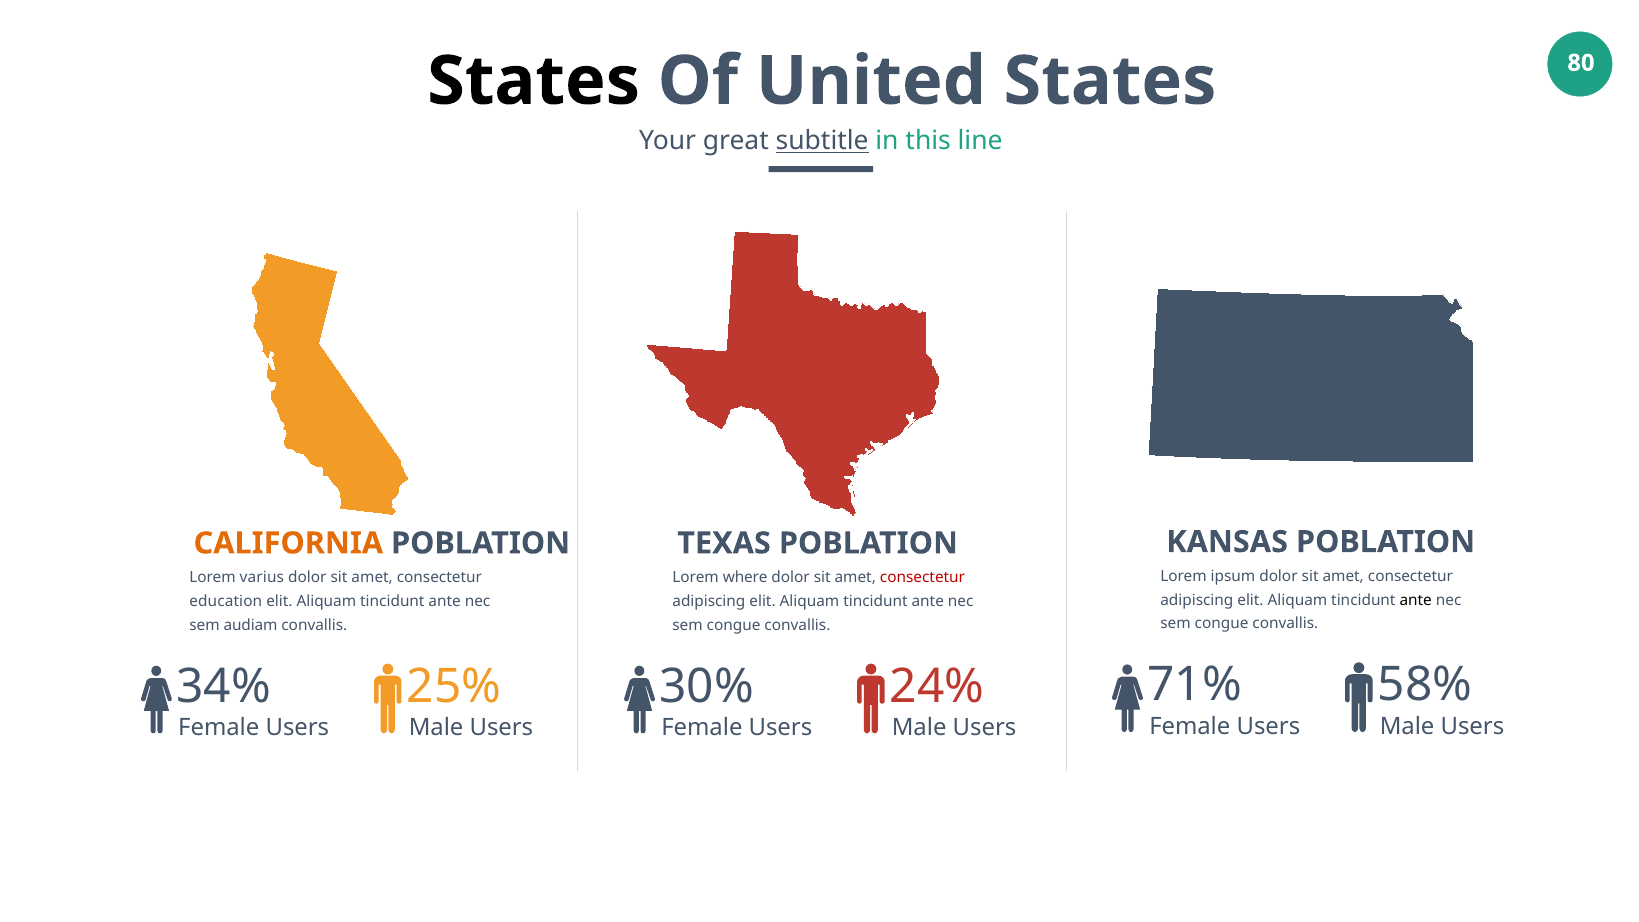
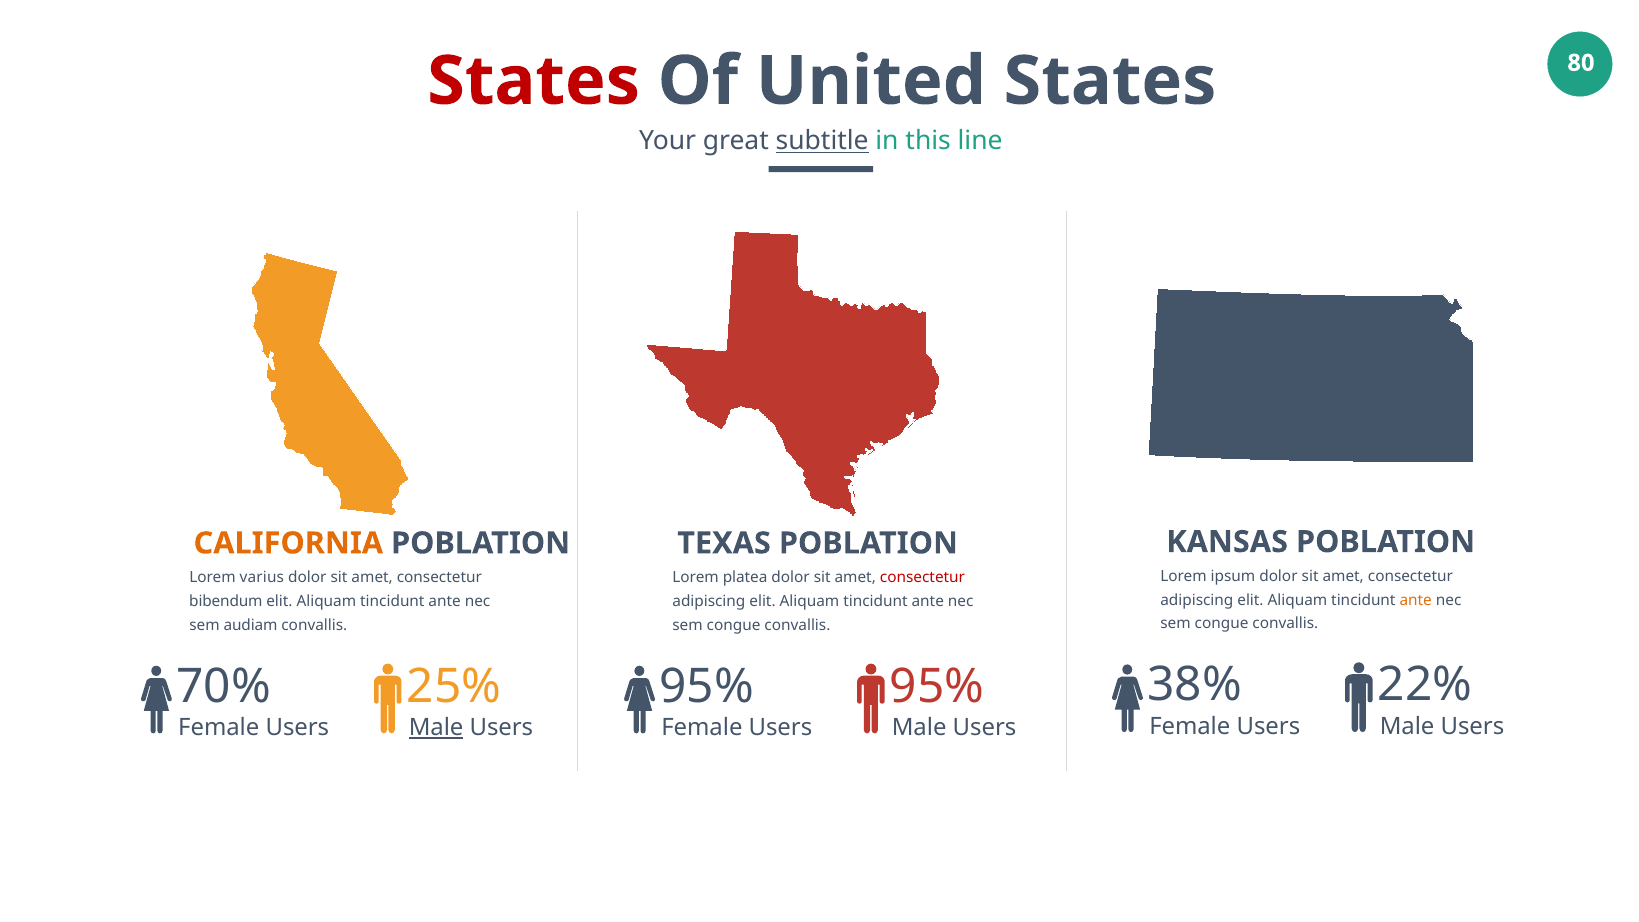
States at (534, 81) colour: black -> red
where: where -> platea
ante at (1416, 600) colour: black -> orange
education: education -> bibendum
71%: 71% -> 38%
58%: 58% -> 22%
34%: 34% -> 70%
30% at (707, 687): 30% -> 95%
24% at (937, 687): 24% -> 95%
Male at (436, 728) underline: none -> present
